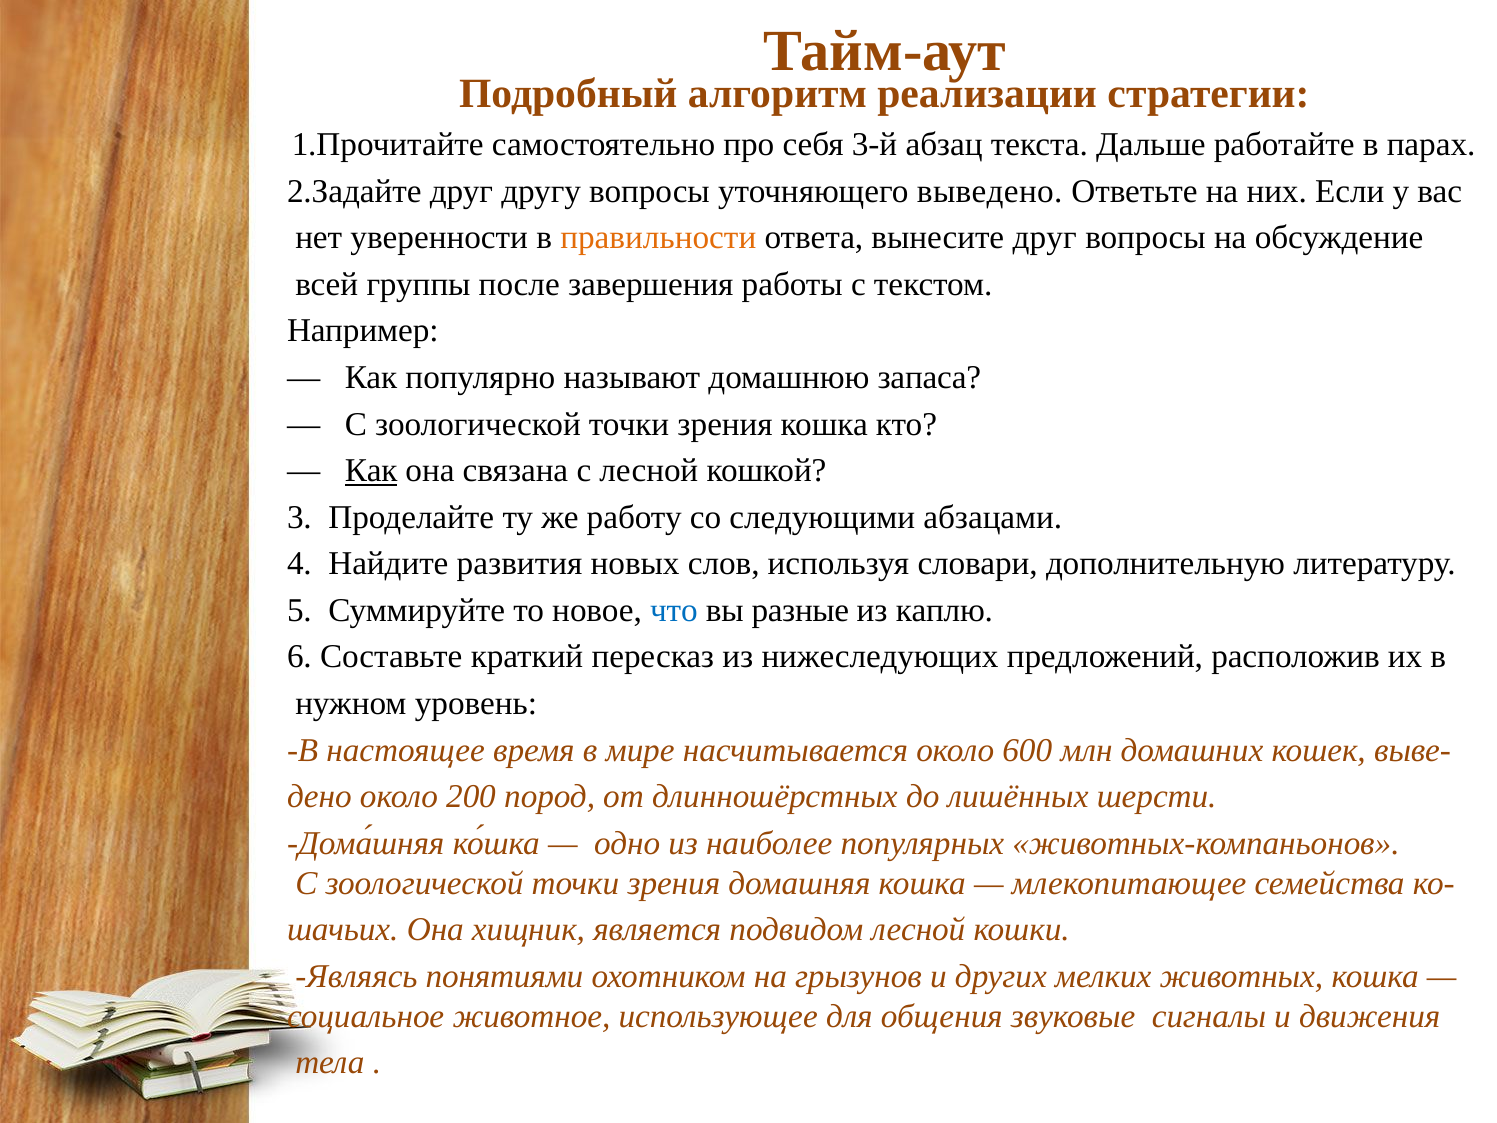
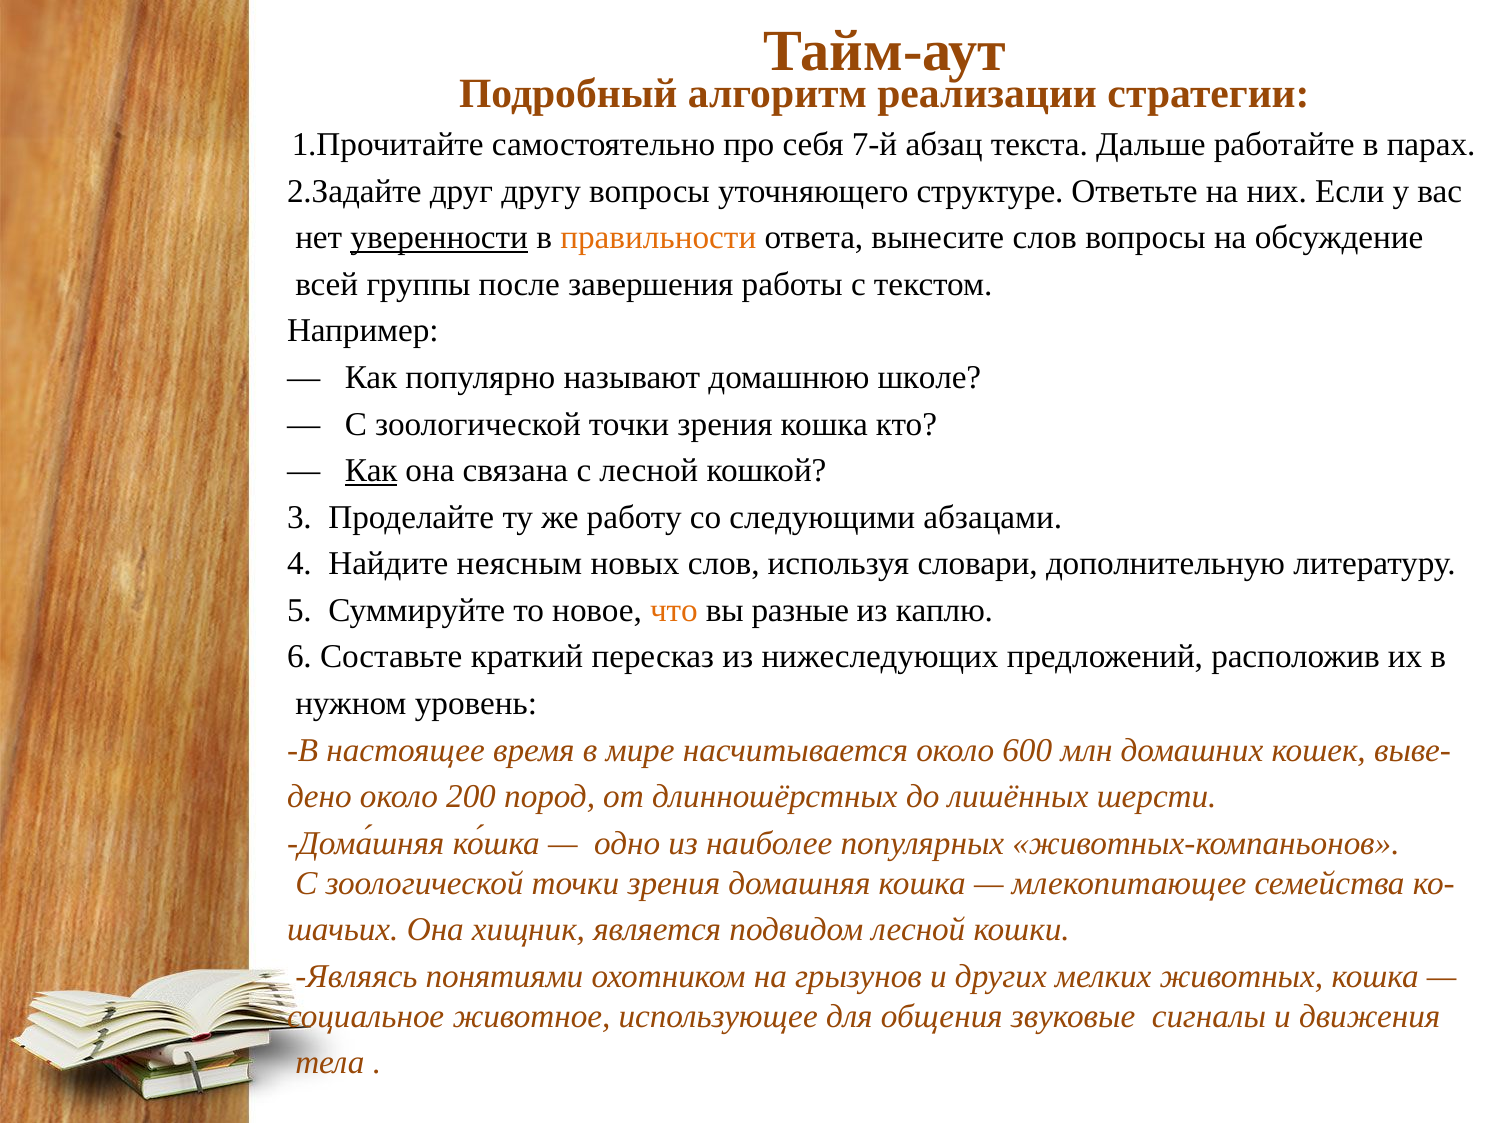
3-й: 3-й -> 7-й
выведено: выведено -> структуре
уверенности underline: none -> present
вынесите друг: друг -> слов
запаса: запаса -> школе
развития: развития -> неясным
что colour: blue -> orange
